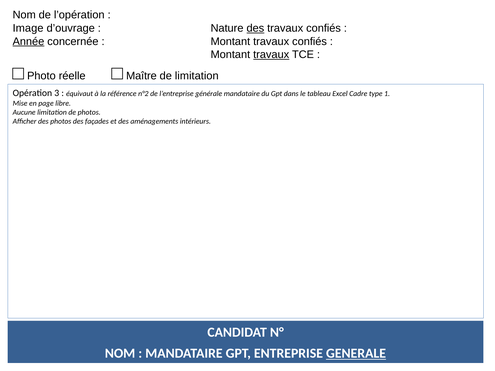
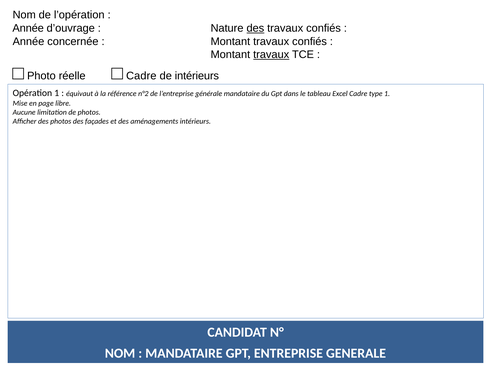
Image at (28, 28): Image -> Année
Année at (28, 41) underline: present -> none
Maître at (141, 76): Maître -> Cadre
de limitation: limitation -> intérieurs
Opération 3: 3 -> 1
GENERALE underline: present -> none
